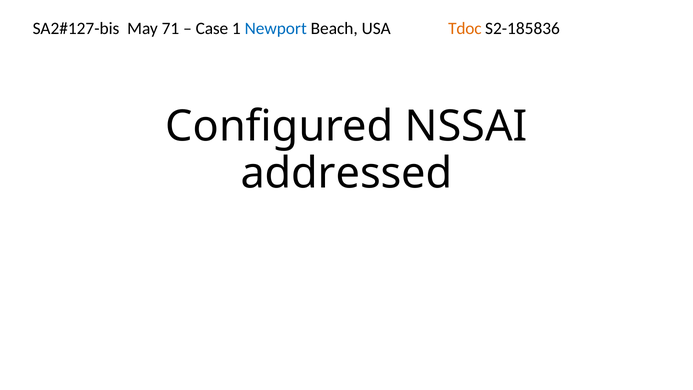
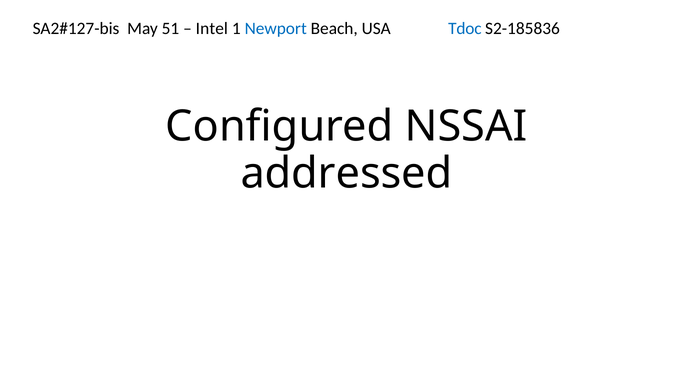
71: 71 -> 51
Case: Case -> Intel
Tdoc colour: orange -> blue
